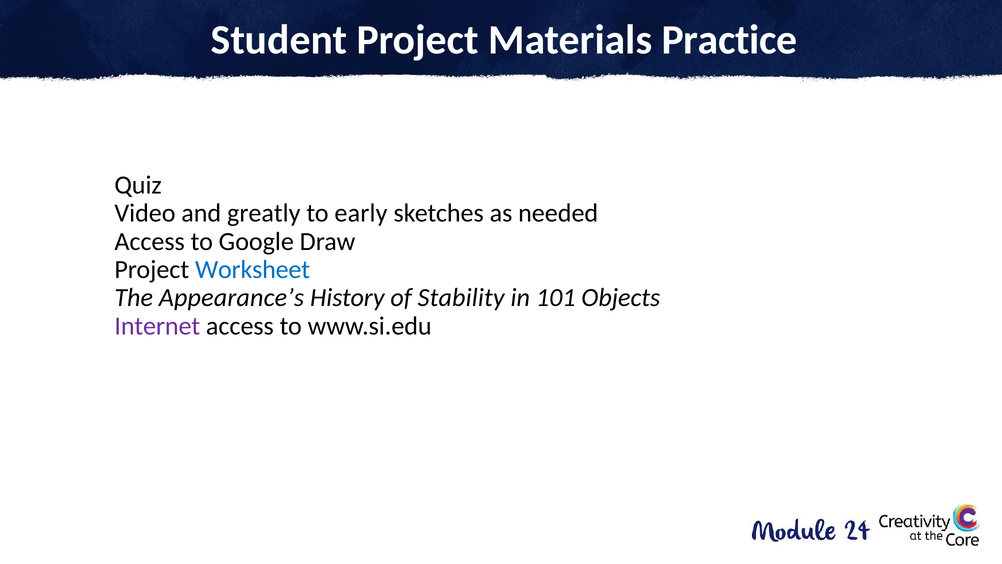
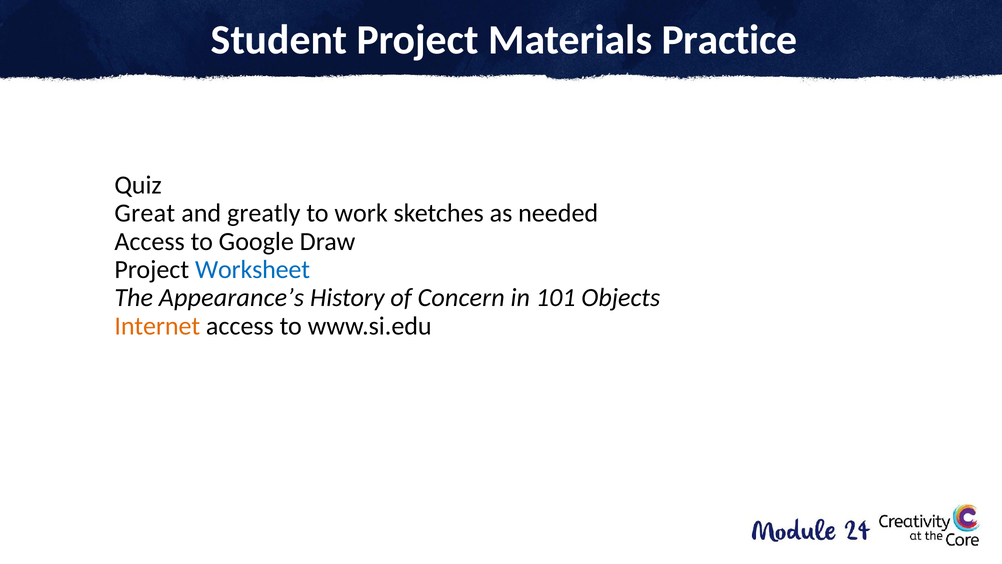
Video: Video -> Great
early: early -> work
Stability: Stability -> Concern
Internet colour: purple -> orange
